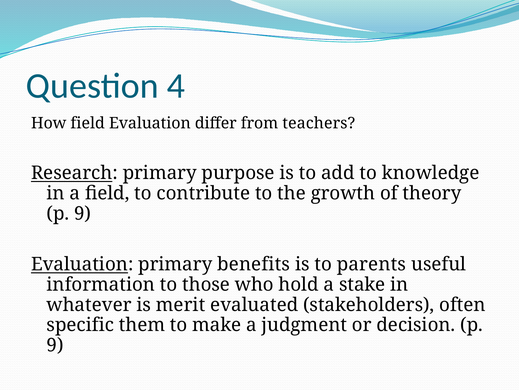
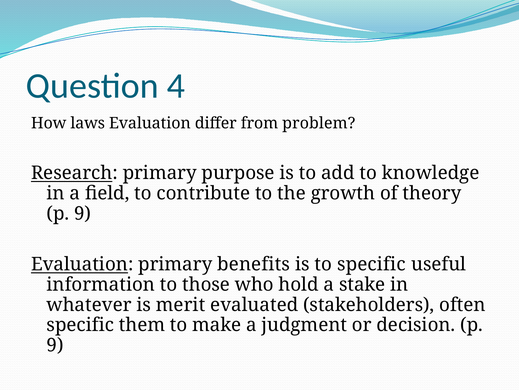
How field: field -> laws
teachers: teachers -> problem
to parents: parents -> specific
